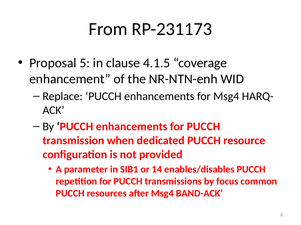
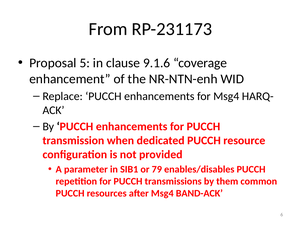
4.1.5: 4.1.5 -> 9.1.6
14: 14 -> 79
focus: focus -> them
